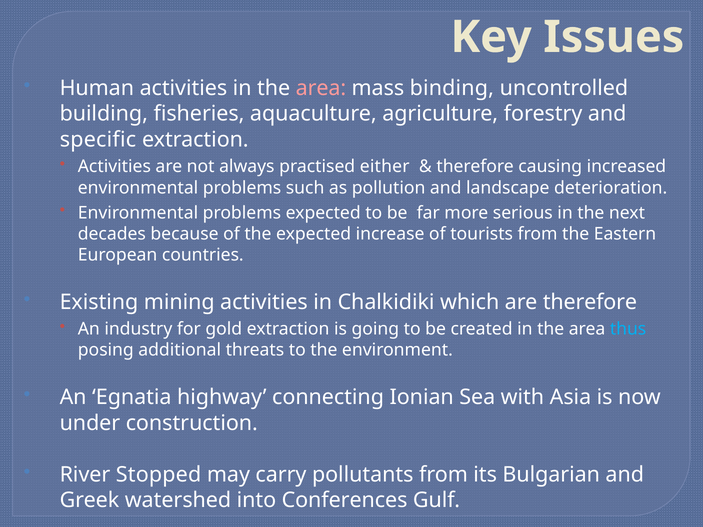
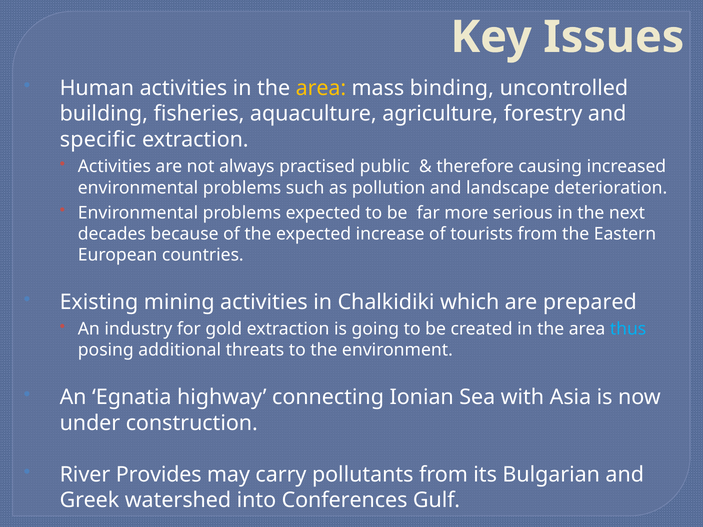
area at (321, 88) colour: pink -> yellow
either: either -> public
are therefore: therefore -> prepared
Stopped: Stopped -> Provides
